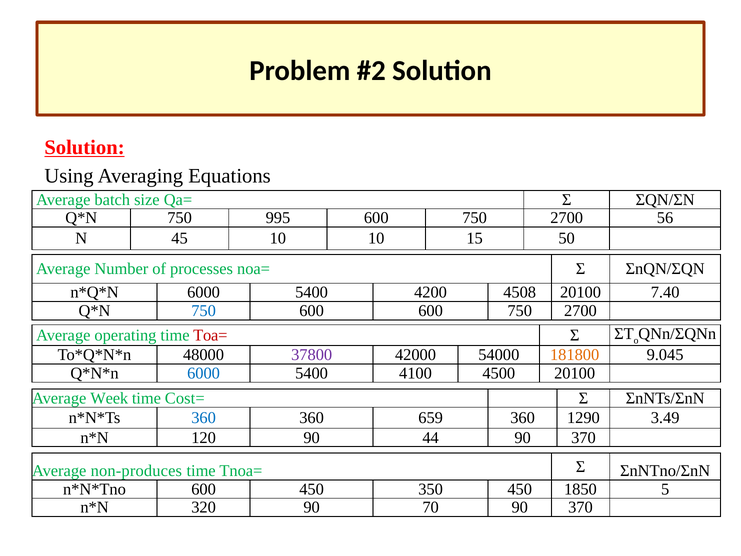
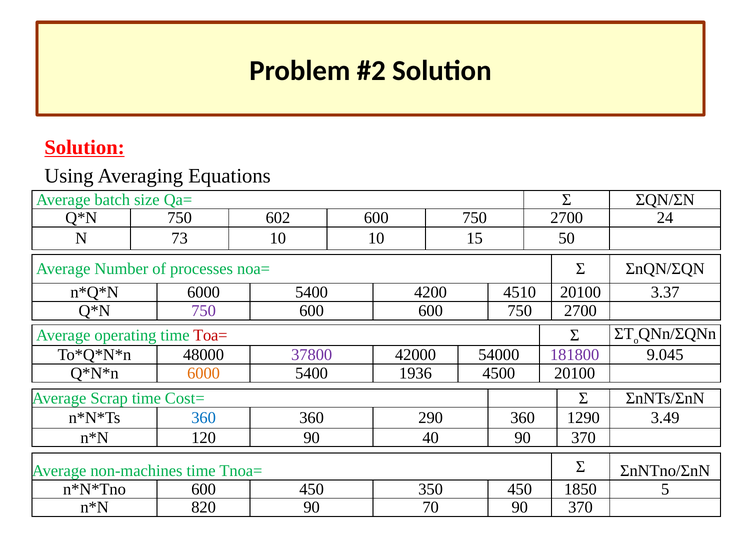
995: 995 -> 602
56: 56 -> 24
45: 45 -> 73
4508: 4508 -> 4510
7.40: 7.40 -> 3.37
750 at (204, 311) colour: blue -> purple
181800 colour: orange -> purple
6000 at (204, 373) colour: blue -> orange
4100: 4100 -> 1936
Week: Week -> Scrap
659: 659 -> 290
44: 44 -> 40
non-produces: non-produces -> non-machines
320: 320 -> 820
